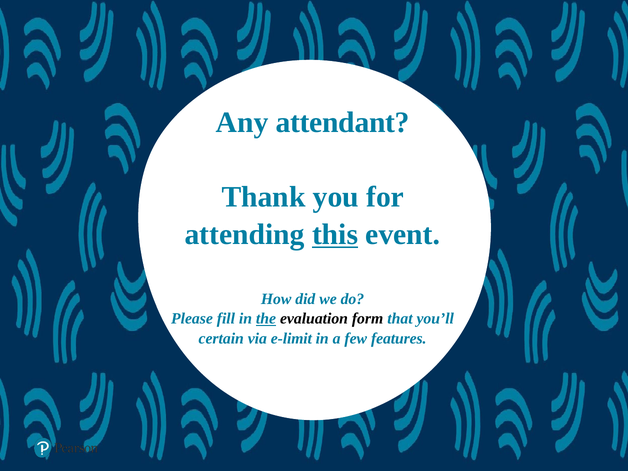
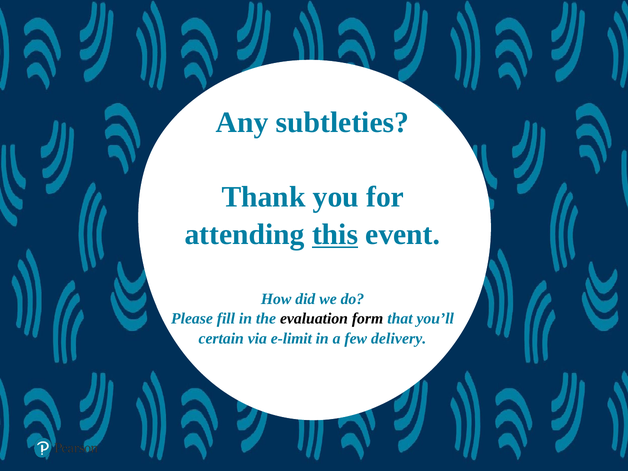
attendant: attendant -> subtleties
the underline: present -> none
features: features -> delivery
